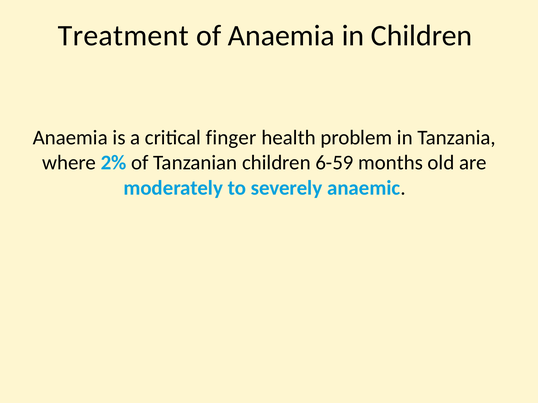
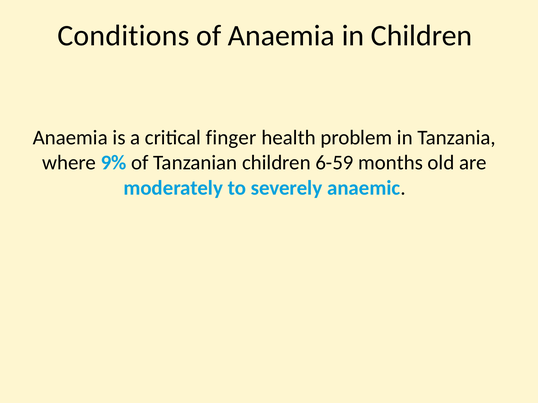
Treatment: Treatment -> Conditions
2%: 2% -> 9%
